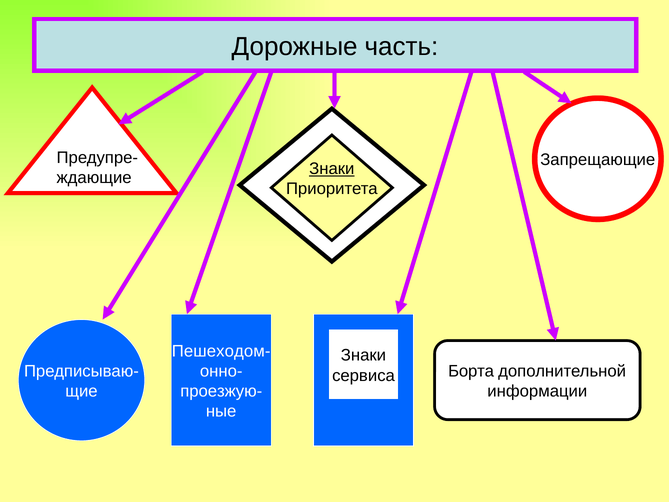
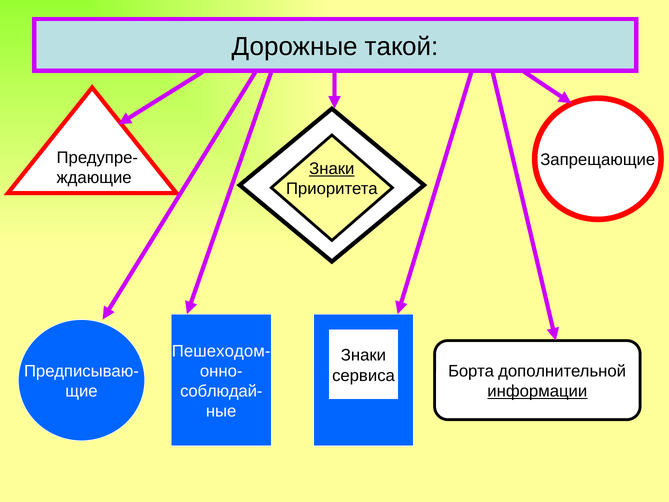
часть: часть -> такой
проезжую-: проезжую- -> соблюдай-
информации underline: none -> present
